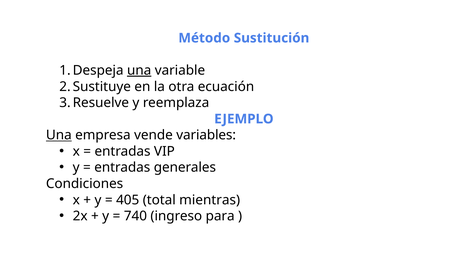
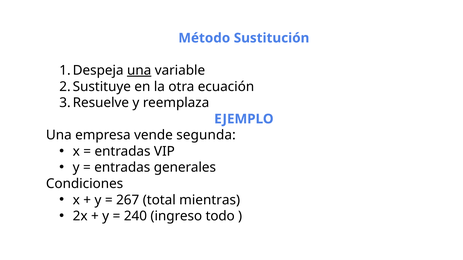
Una at (59, 135) underline: present -> none
variables: variables -> segunda
405: 405 -> 267
740: 740 -> 240
para: para -> todo
